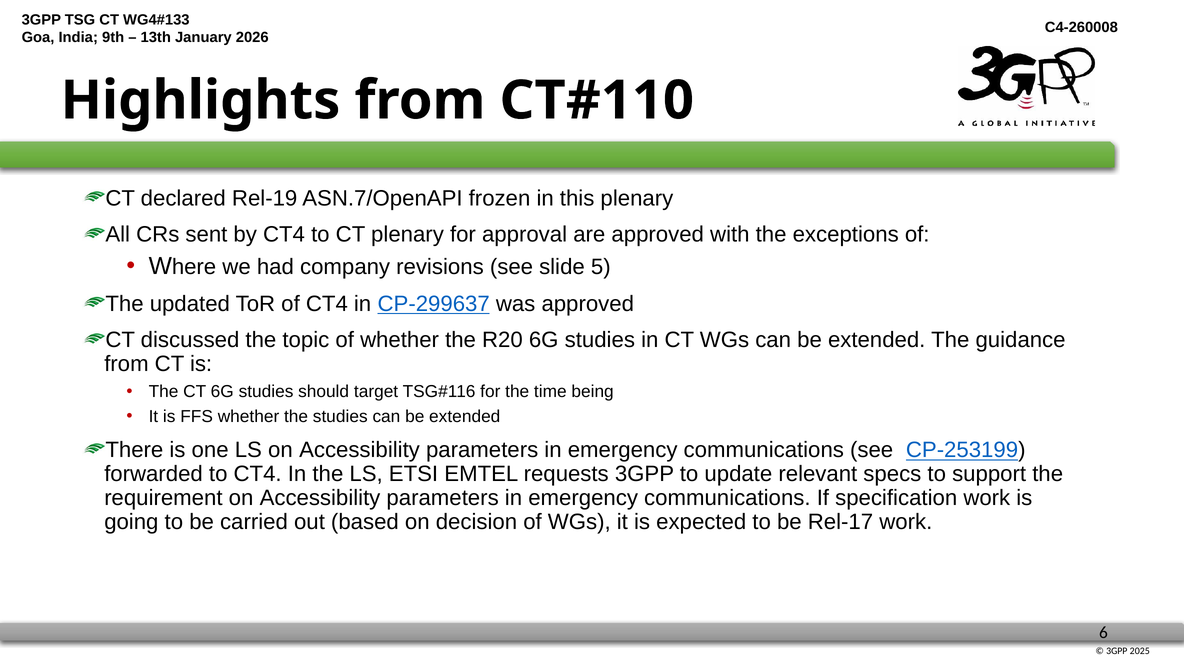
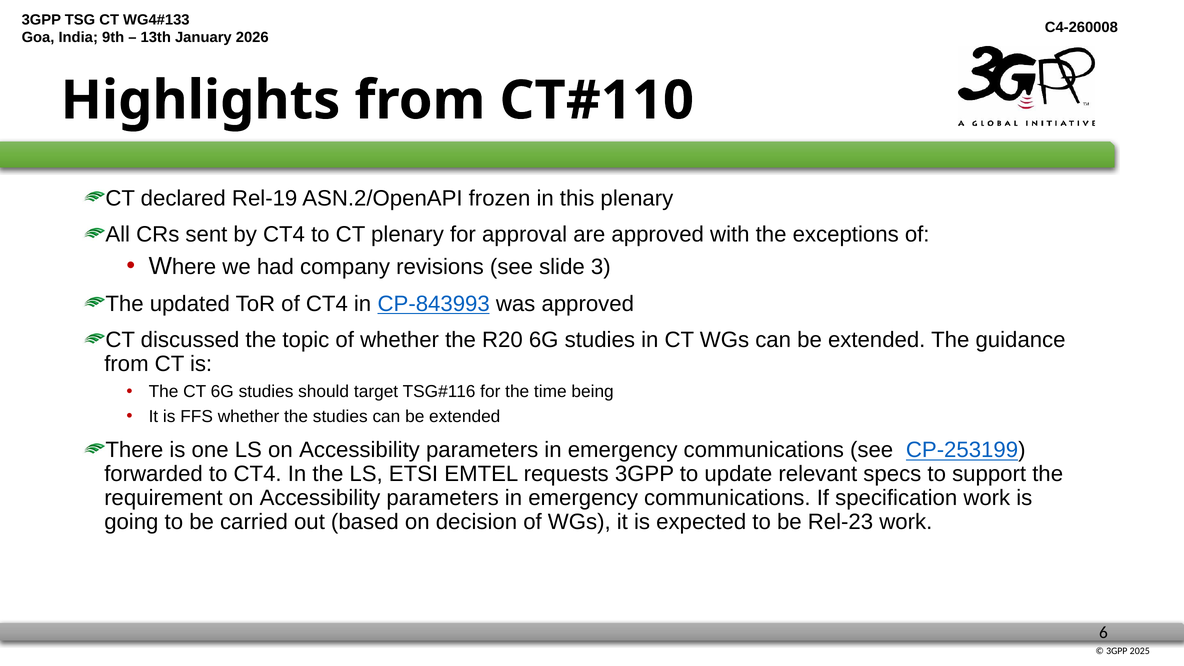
ASN.7/OpenAPI: ASN.7/OpenAPI -> ASN.2/OpenAPI
5: 5 -> 3
CP-299637: CP-299637 -> CP-843993
Rel-17: Rel-17 -> Rel-23
